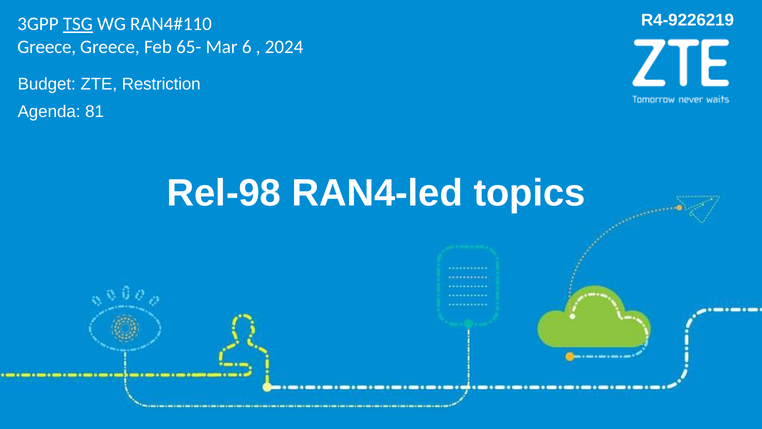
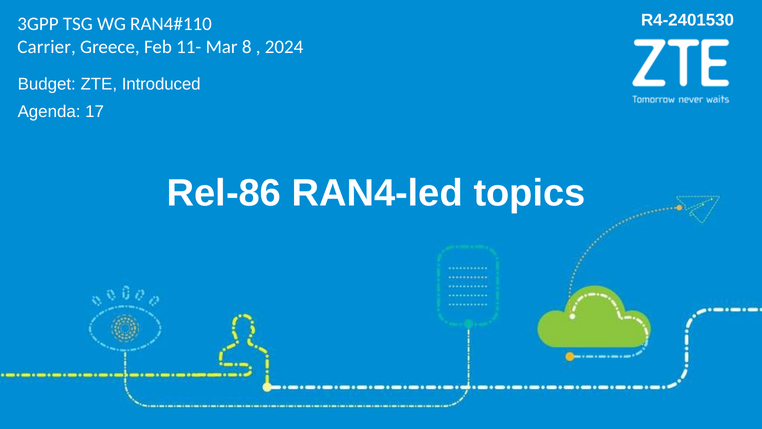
R4-9226219: R4-9226219 -> R4-2401530
TSG underline: present -> none
Greece at (47, 47): Greece -> Carrier
65-: 65- -> 11-
6: 6 -> 8
Restriction: Restriction -> Introduced
81: 81 -> 17
Rel-98: Rel-98 -> Rel-86
